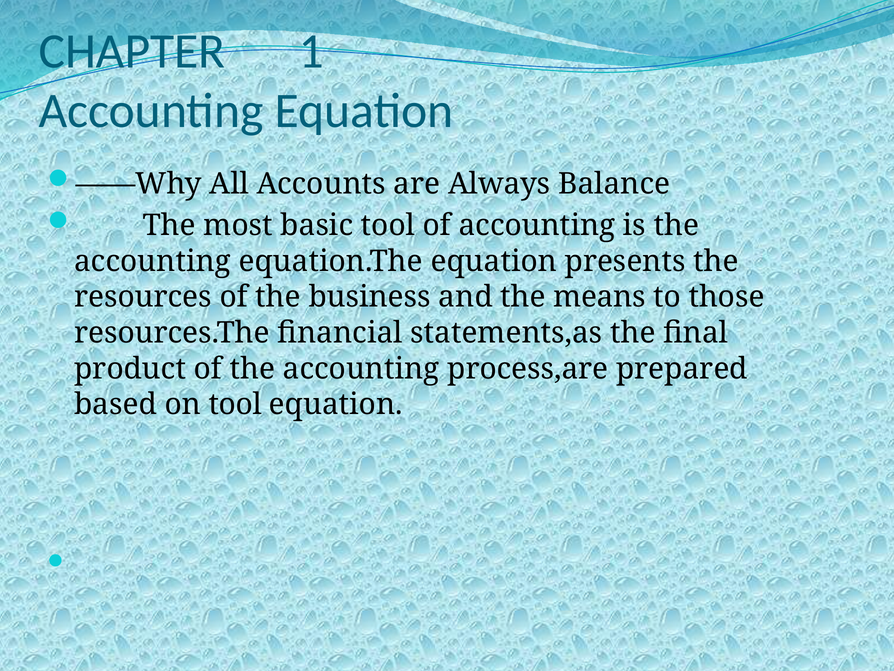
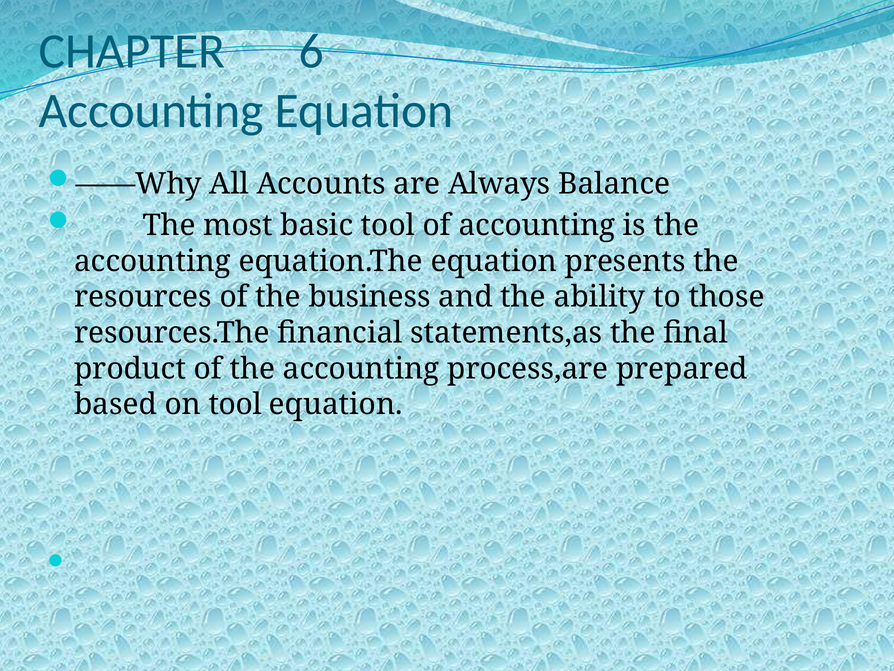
1: 1 -> 6
means: means -> ability
